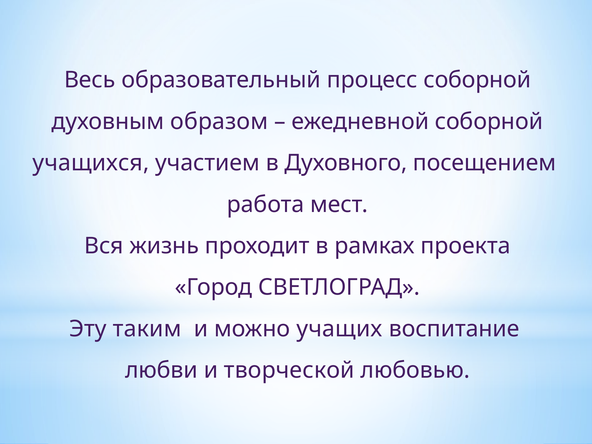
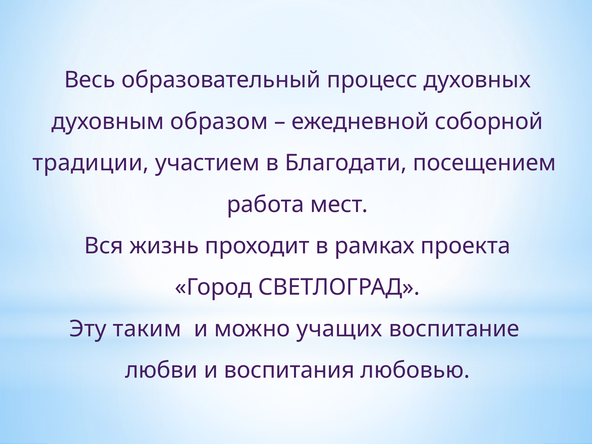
процесс соборной: соборной -> духовных
учащихся: учащихся -> традиции
Духовного: Духовного -> Благодати
творческой: творческой -> воспитания
